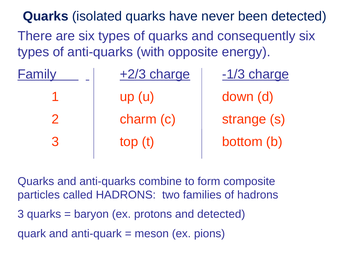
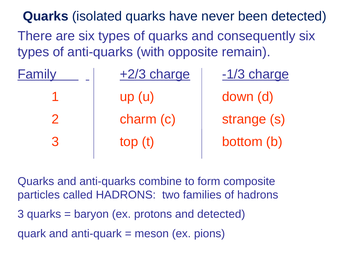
energy: energy -> remain
